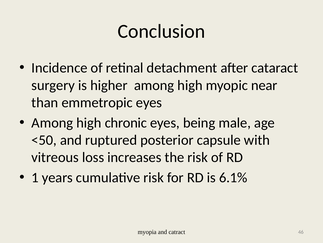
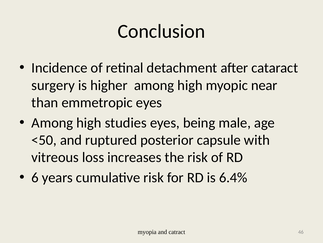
chronic: chronic -> studies
1: 1 -> 6
6.1%: 6.1% -> 6.4%
